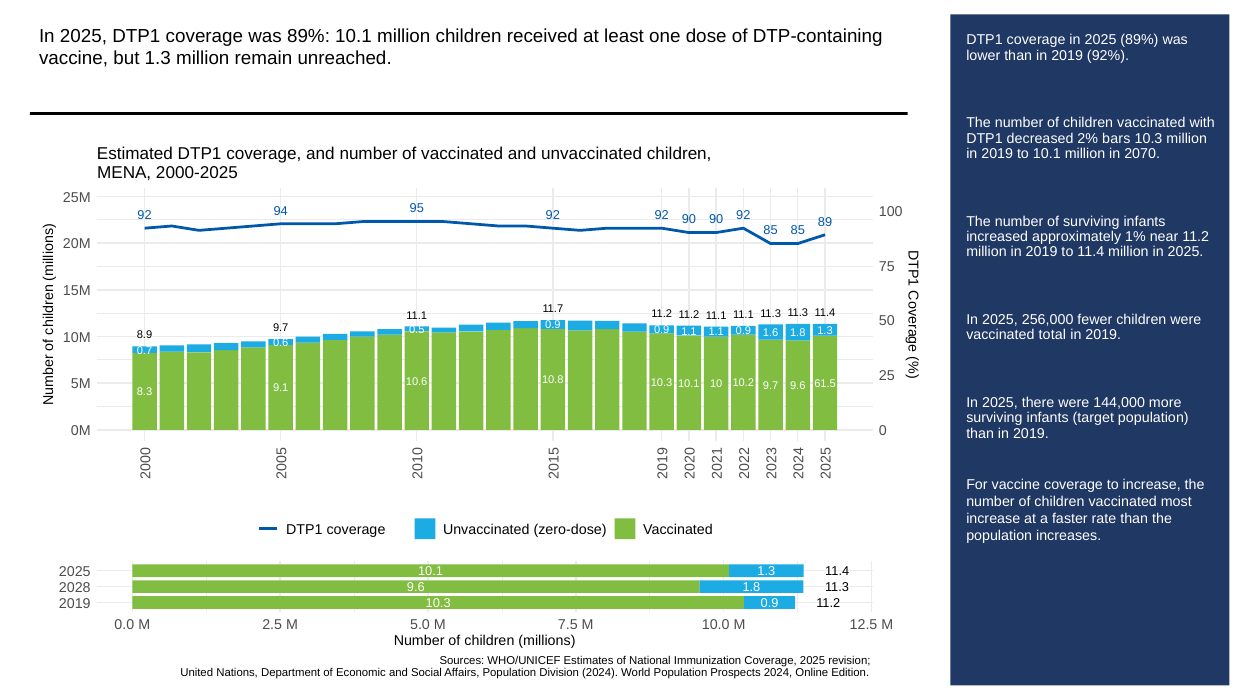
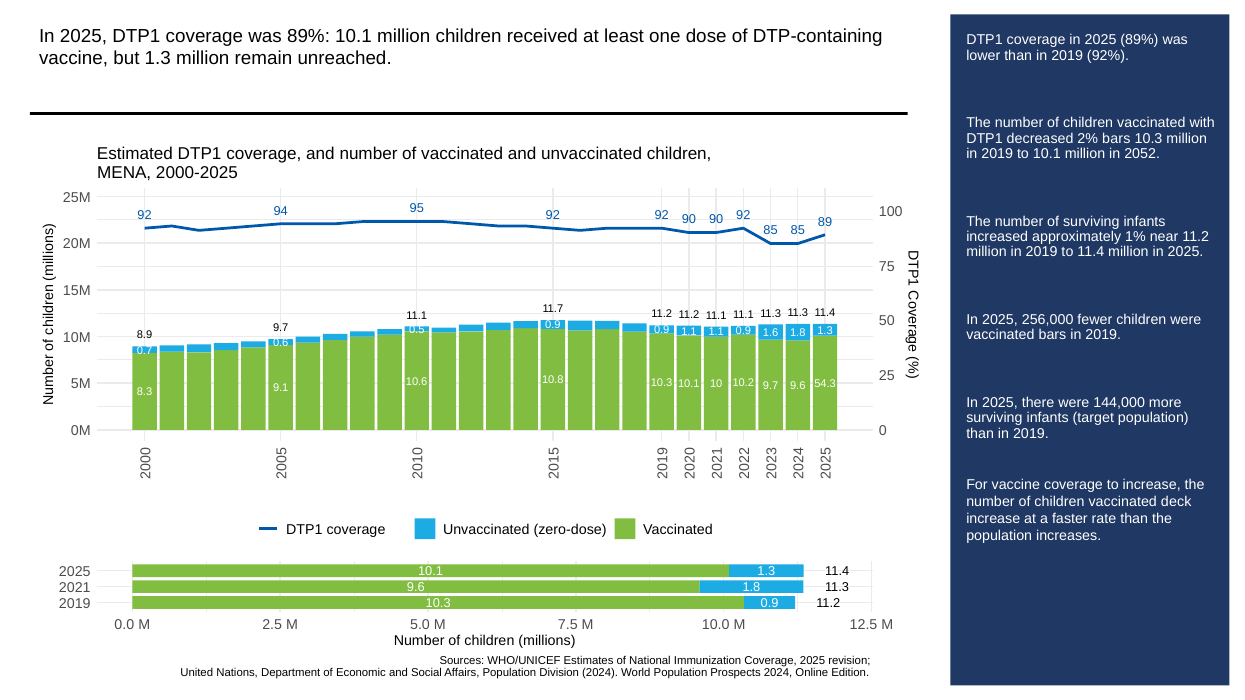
2070: 2070 -> 2052
vaccinated total: total -> bars
61.5: 61.5 -> 54.3
most: most -> deck
2028: 2028 -> 2021
